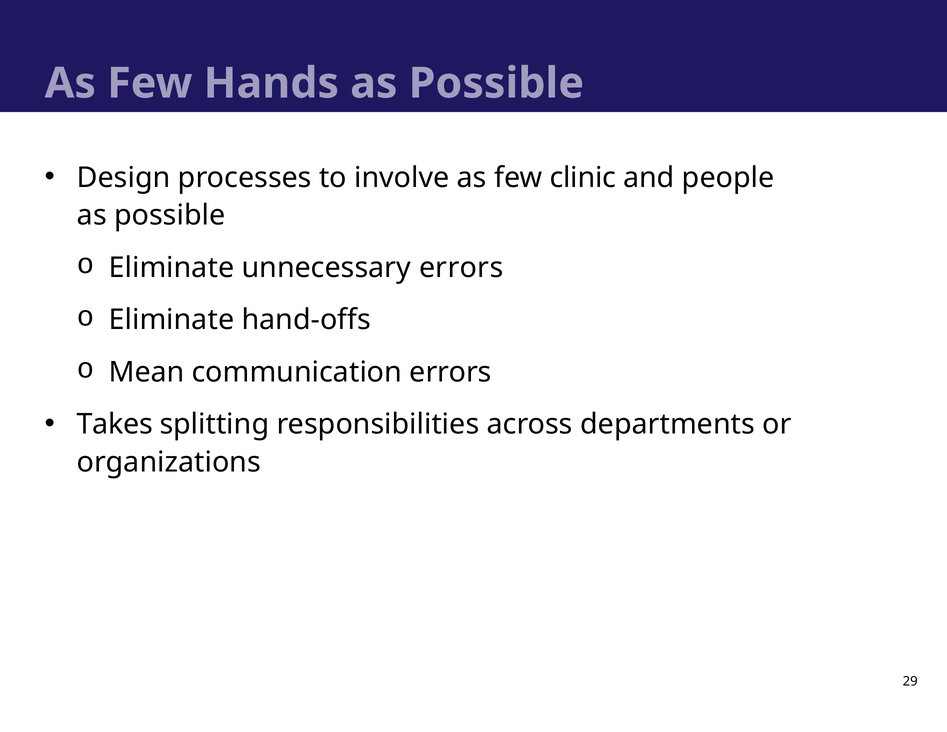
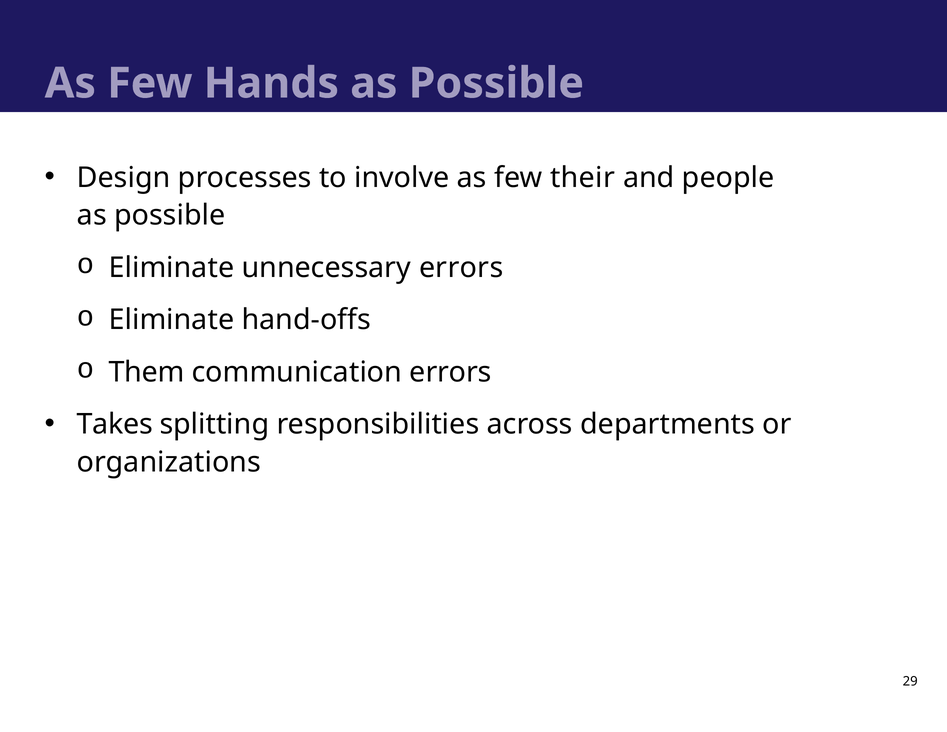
clinic: clinic -> their
Mean: Mean -> Them
